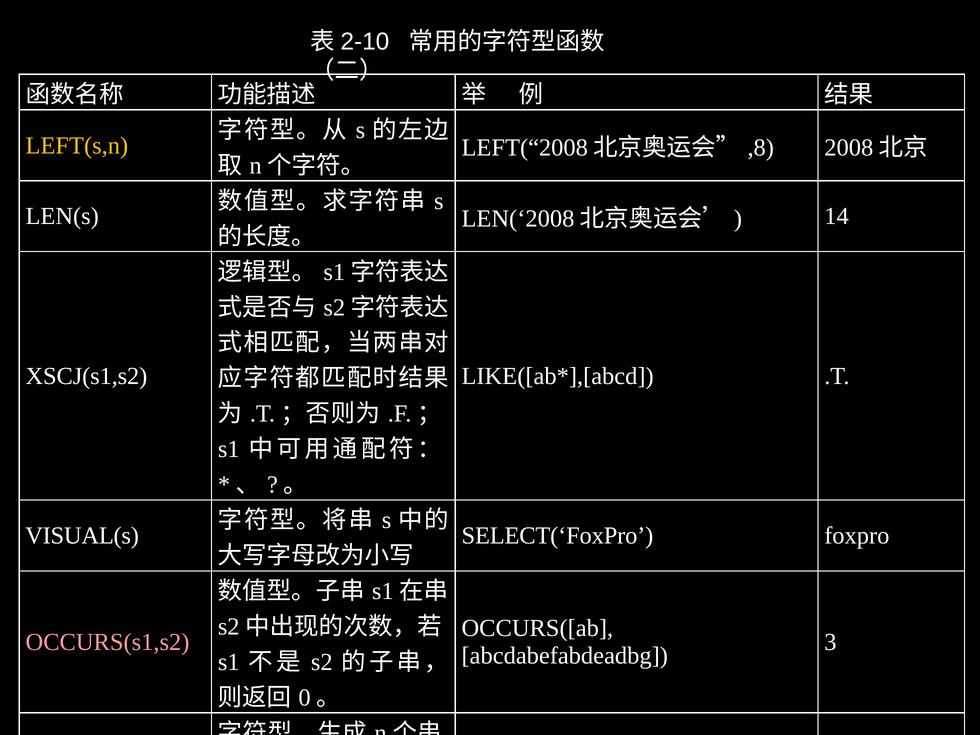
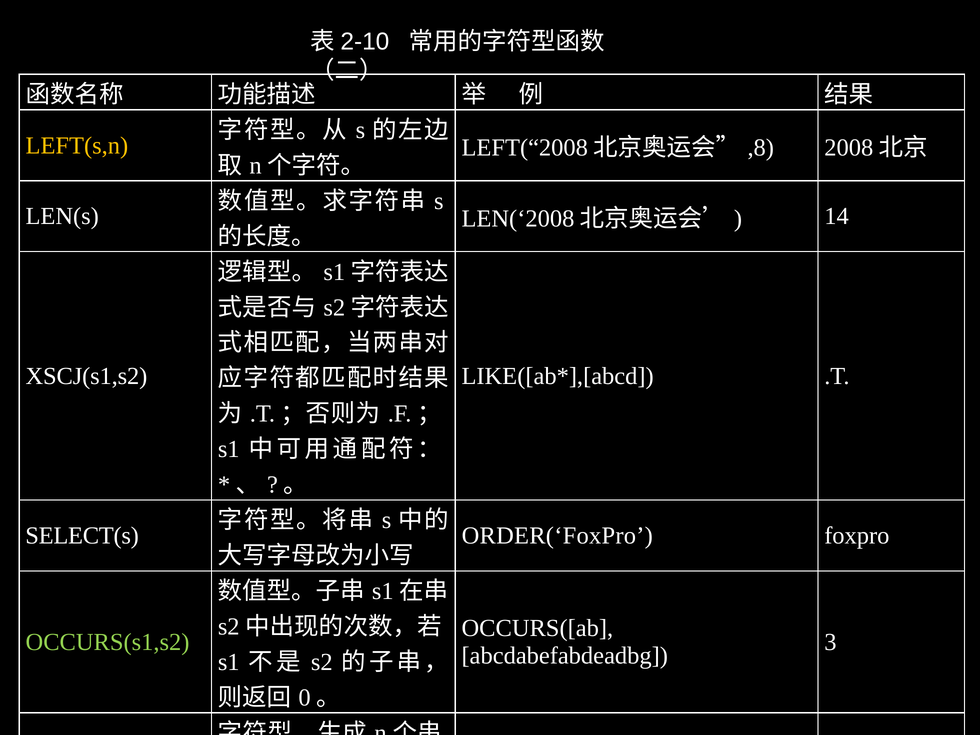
VISUAL(s: VISUAL(s -> SELECT(s
SELECT(‘FoxPro: SELECT(‘FoxPro -> ORDER(‘FoxPro
OCCURS(s1,s2 colour: pink -> light green
